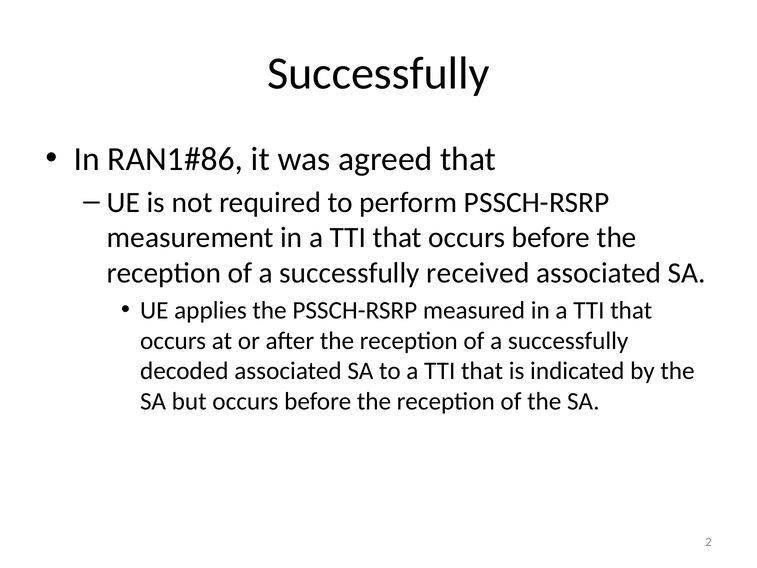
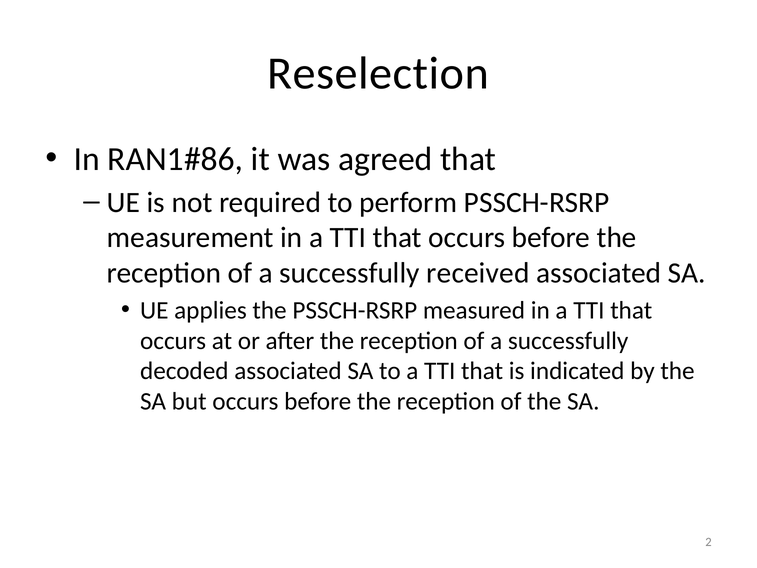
Successfully at (378, 73): Successfully -> Reselection
